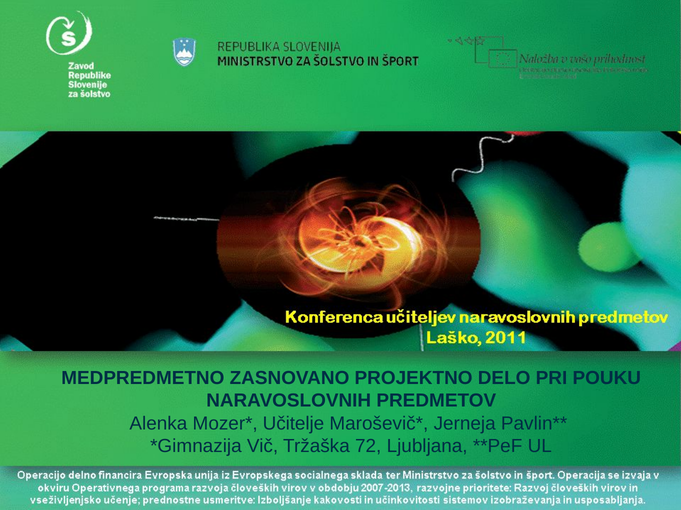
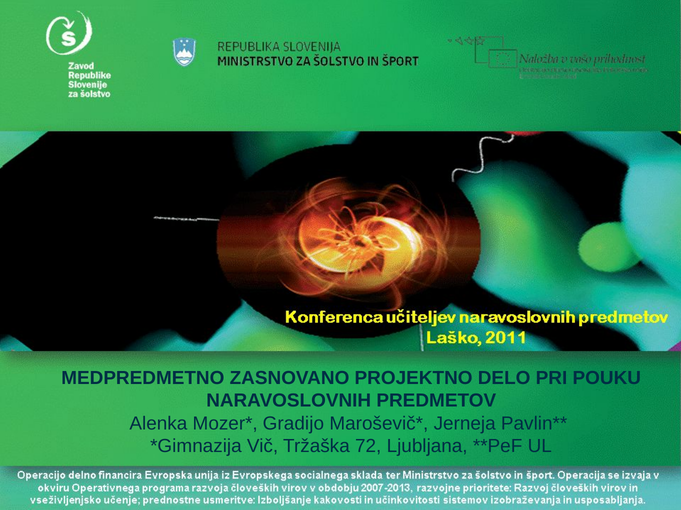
Učitelje: Učitelje -> Gradijo
